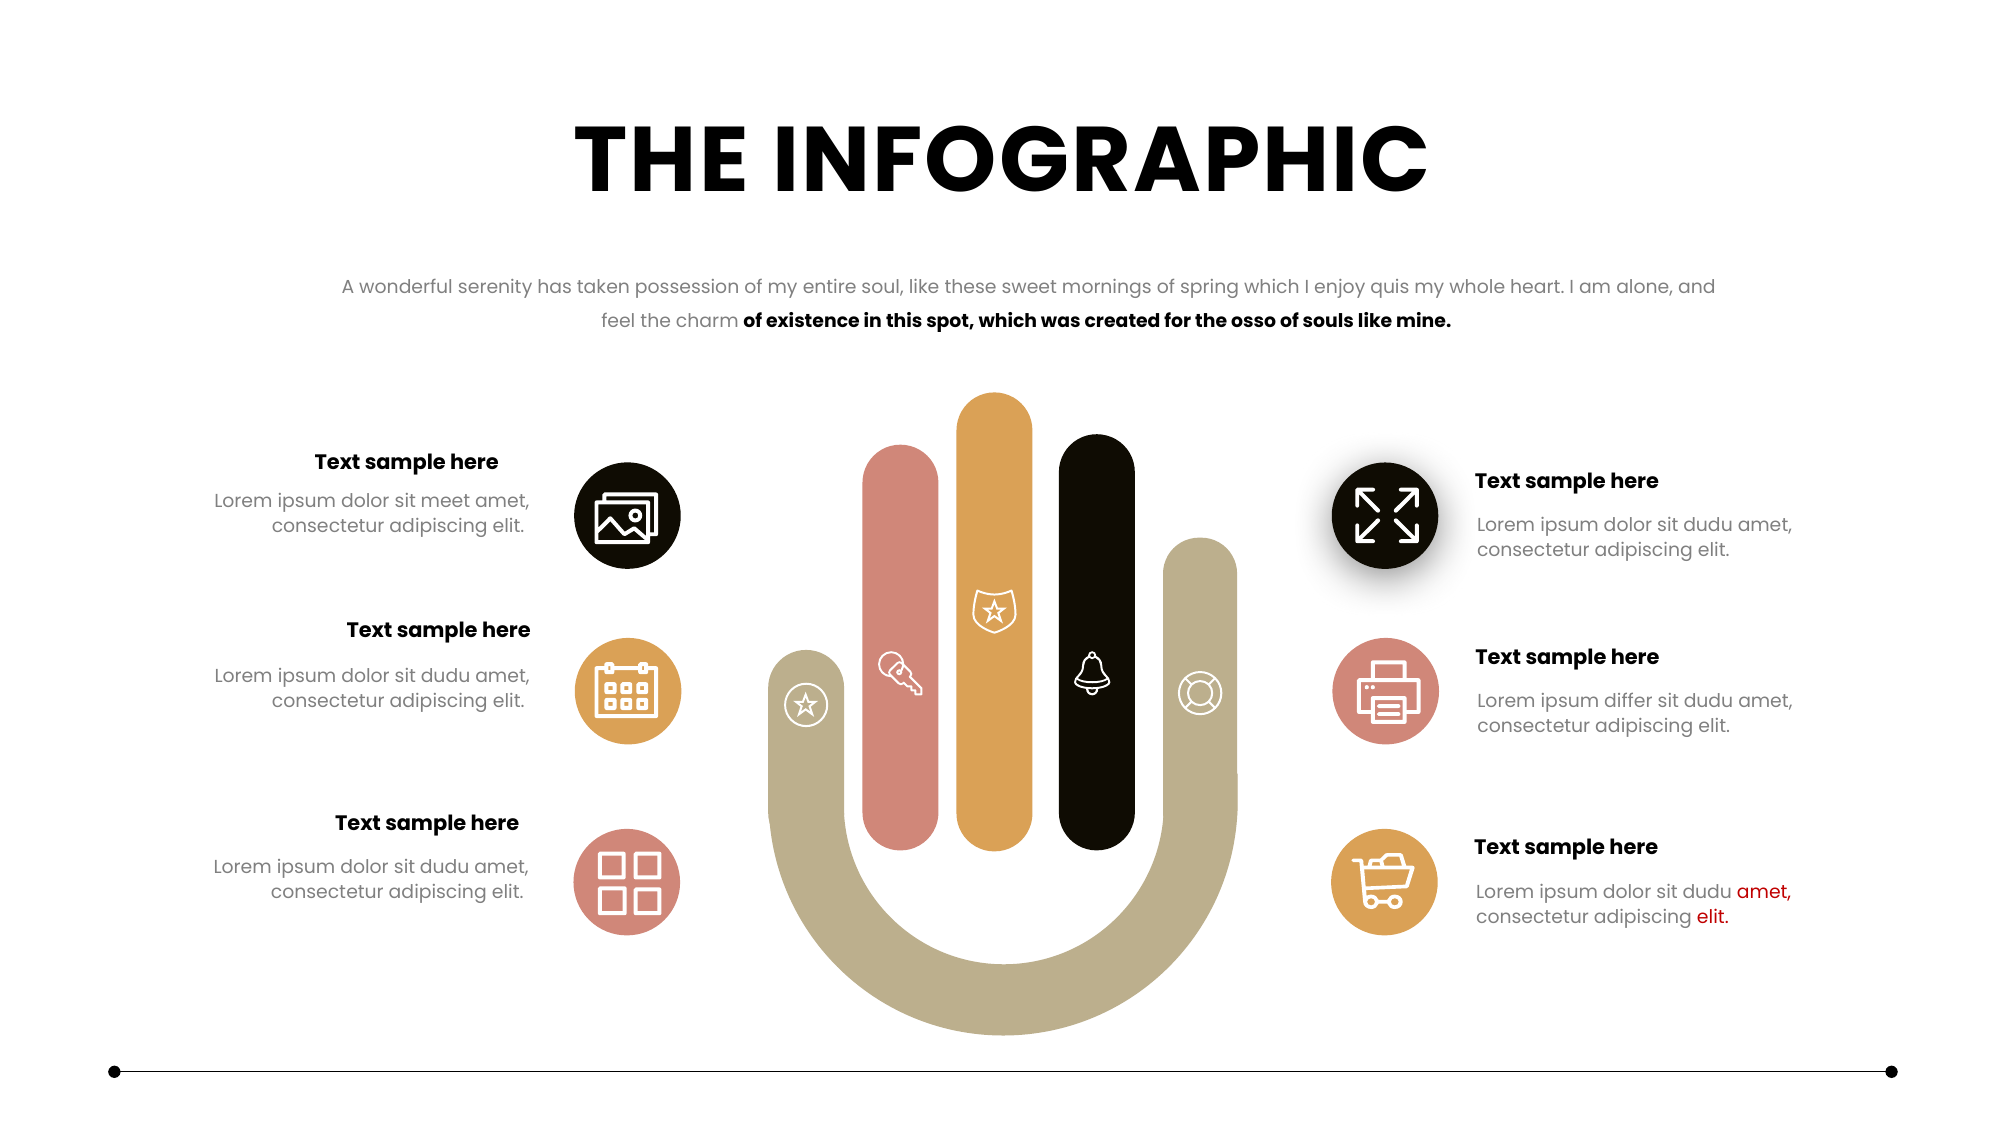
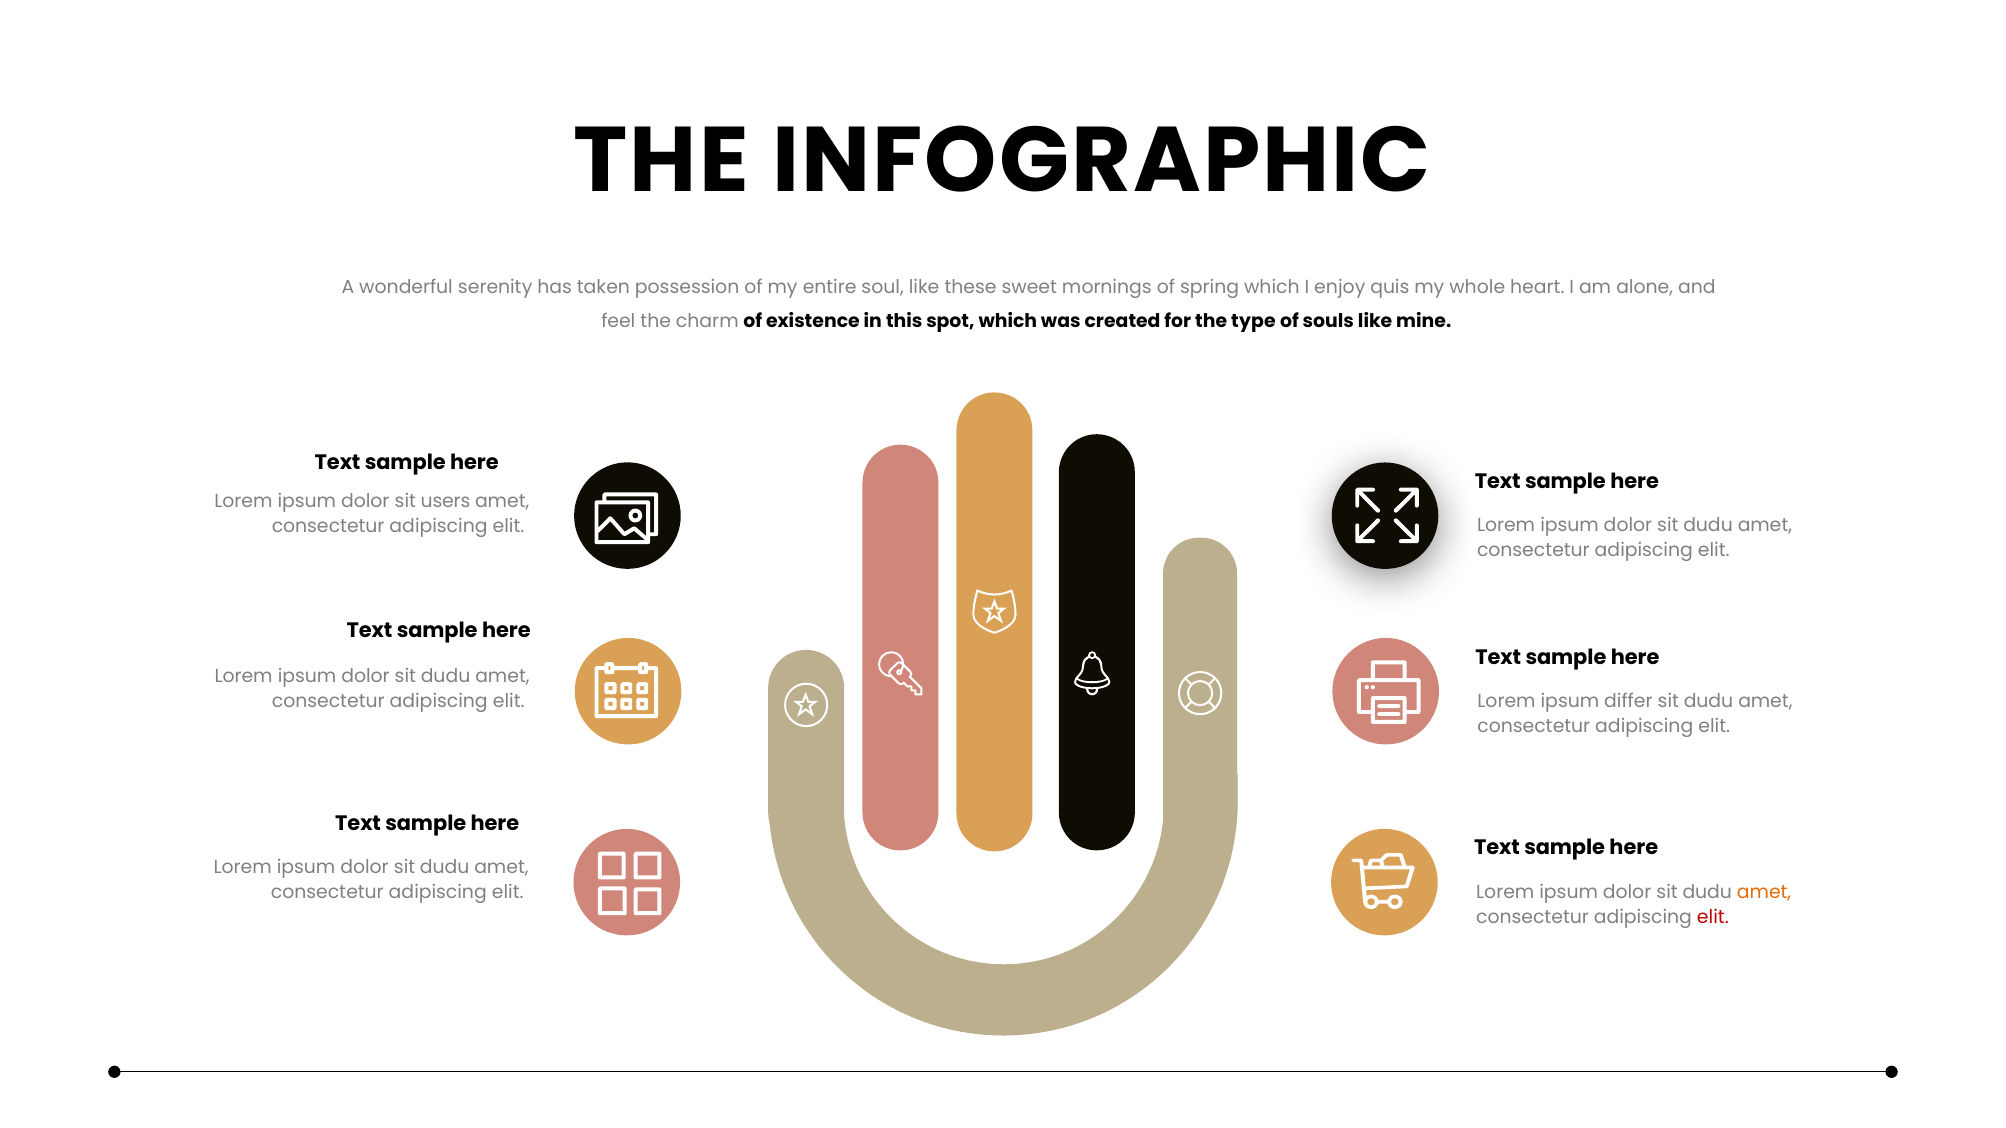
osso: osso -> type
meet: meet -> users
amet at (1764, 892) colour: red -> orange
